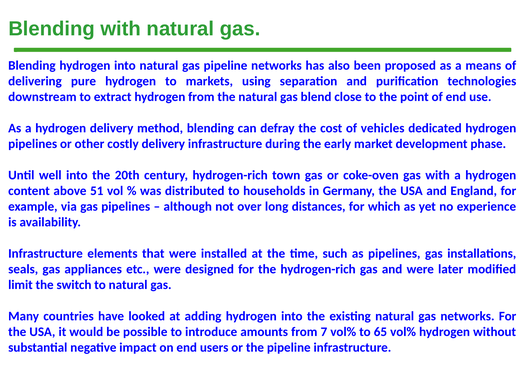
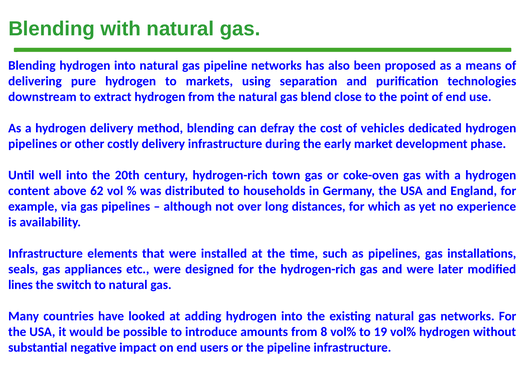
51: 51 -> 62
limit: limit -> lines
7: 7 -> 8
65: 65 -> 19
